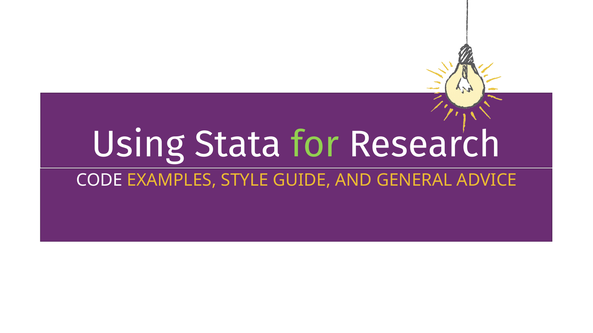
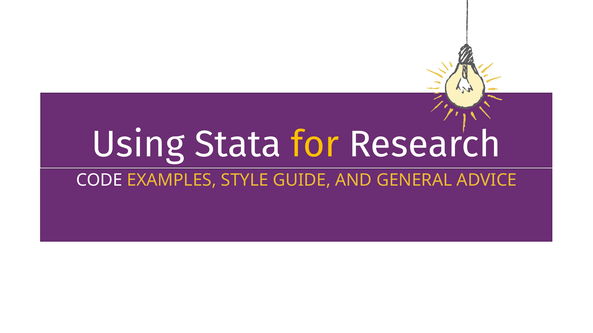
for colour: light green -> yellow
